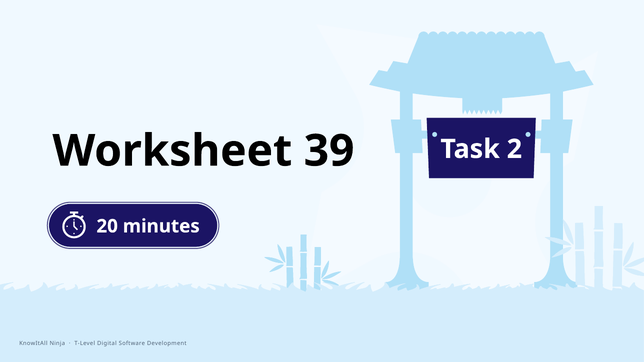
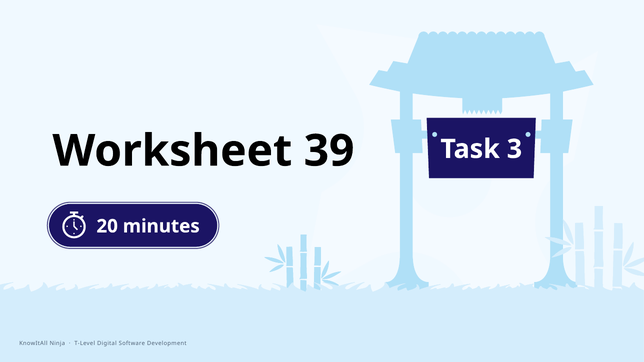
2: 2 -> 3
